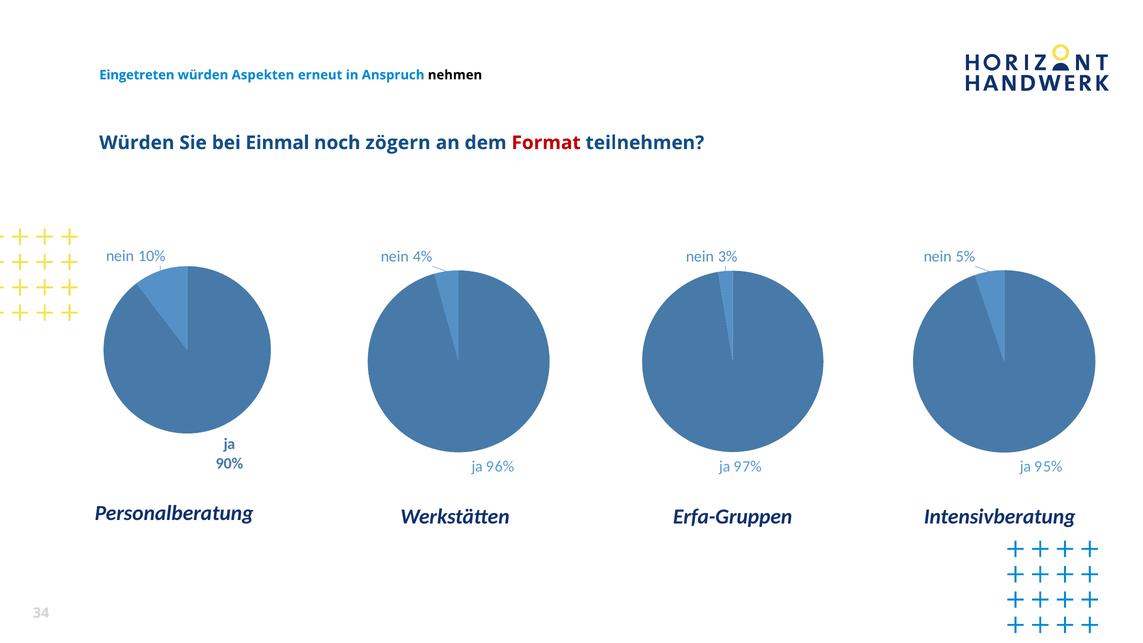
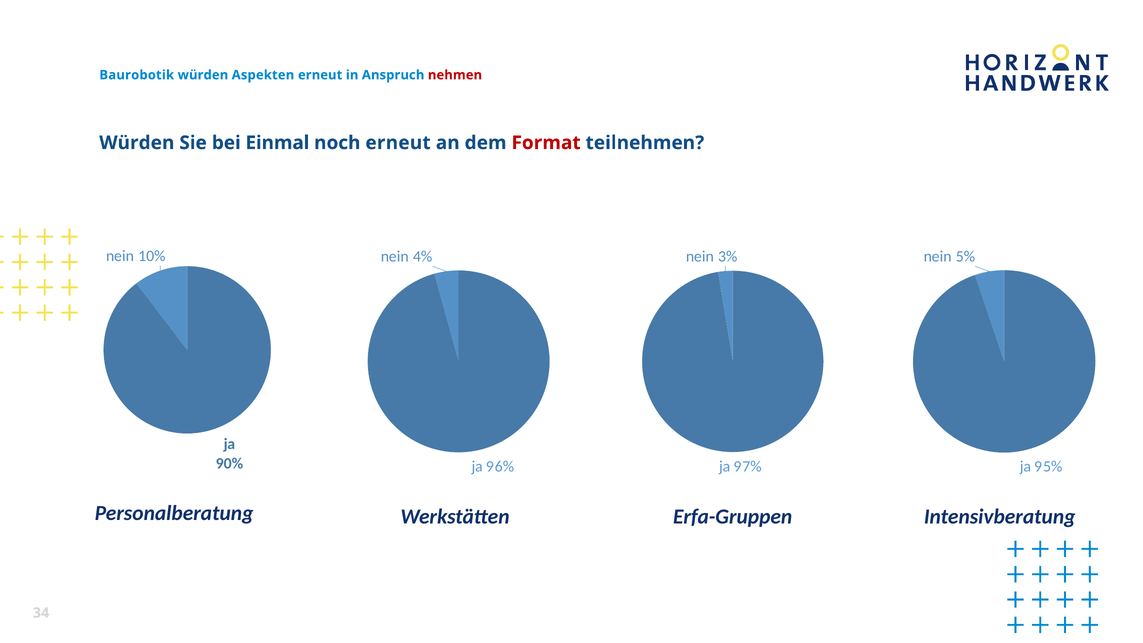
Eingetreten: Eingetreten -> Baurobotik
nehmen colour: black -> red
noch zögern: zögern -> erneut
